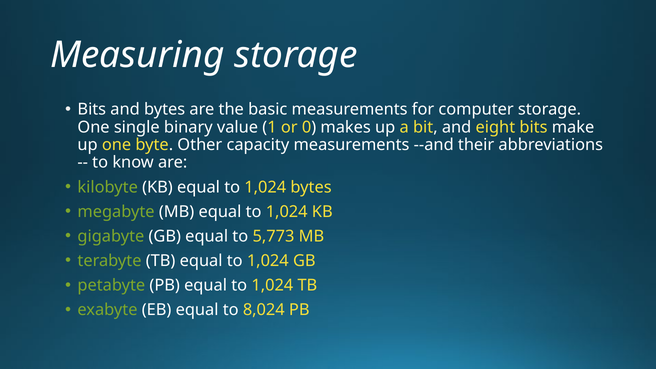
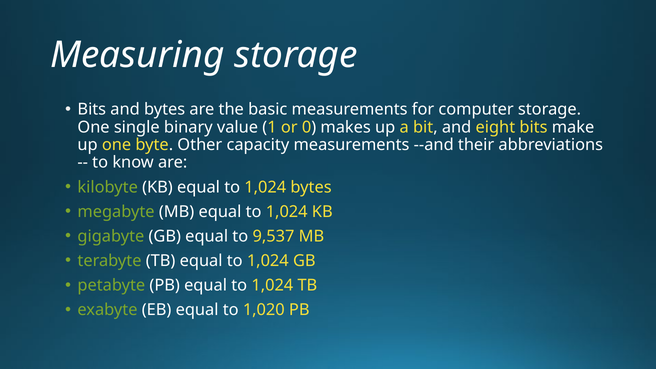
5,773: 5,773 -> 9,537
8,024: 8,024 -> 1,020
